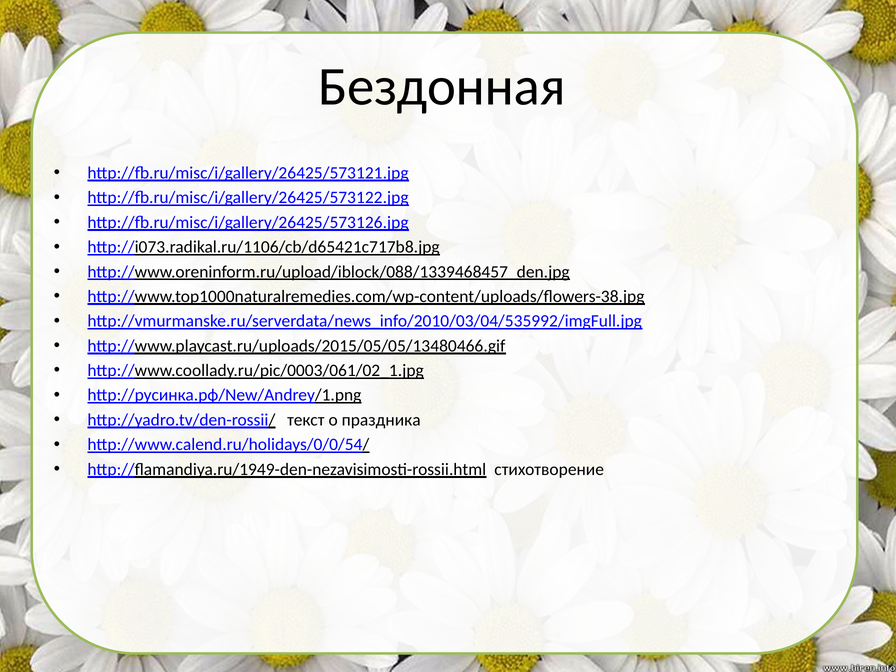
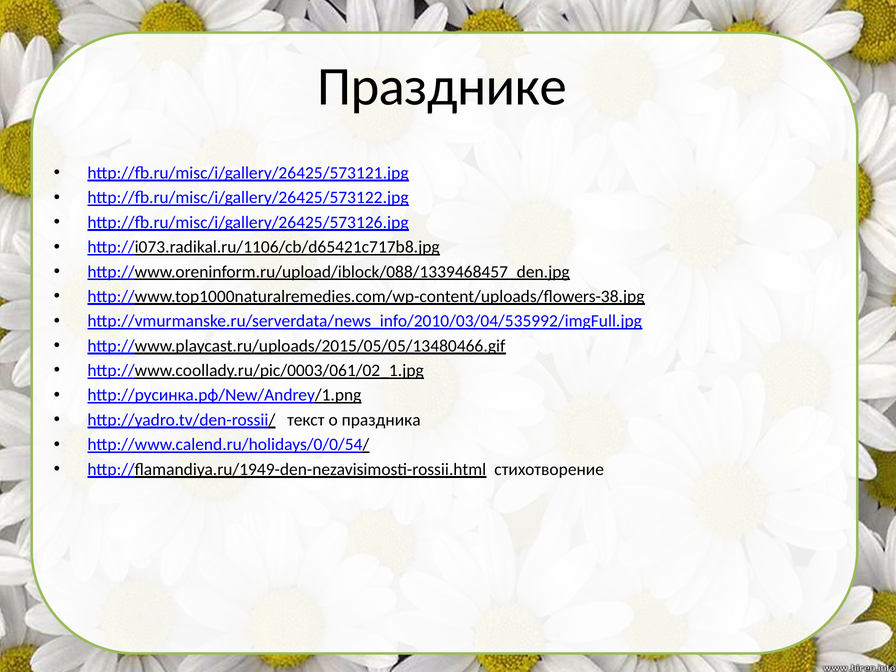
Бездонная: Бездонная -> Празднике
